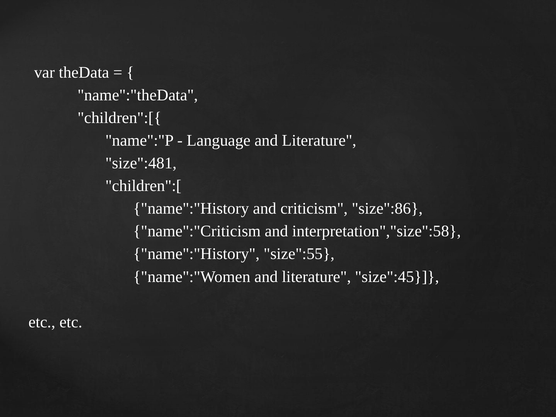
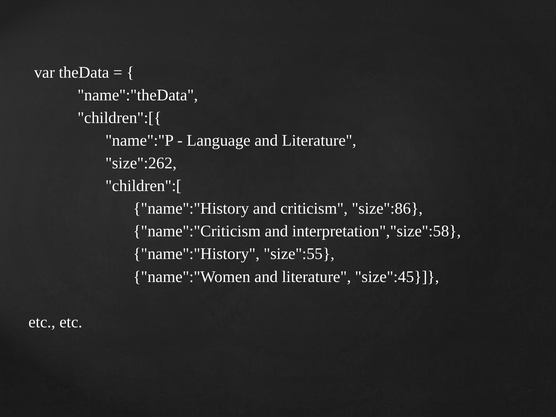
size":481: size":481 -> size":262
